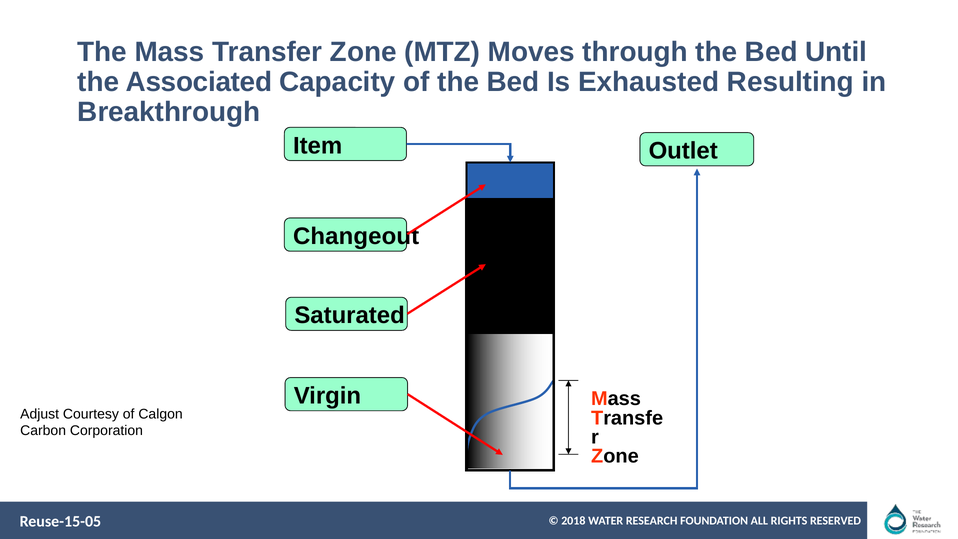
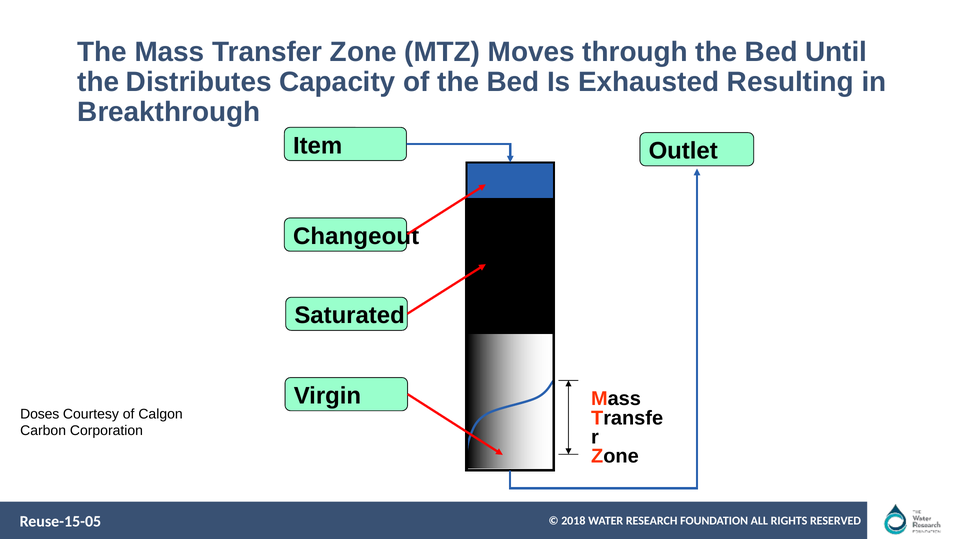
Associated: Associated -> Distributes
Adjust: Adjust -> Doses
